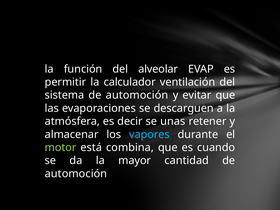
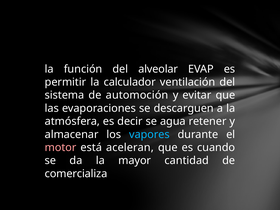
unas: unas -> agua
motor colour: light green -> pink
combina: combina -> aceleran
automoción at (76, 174): automoción -> comercializa
